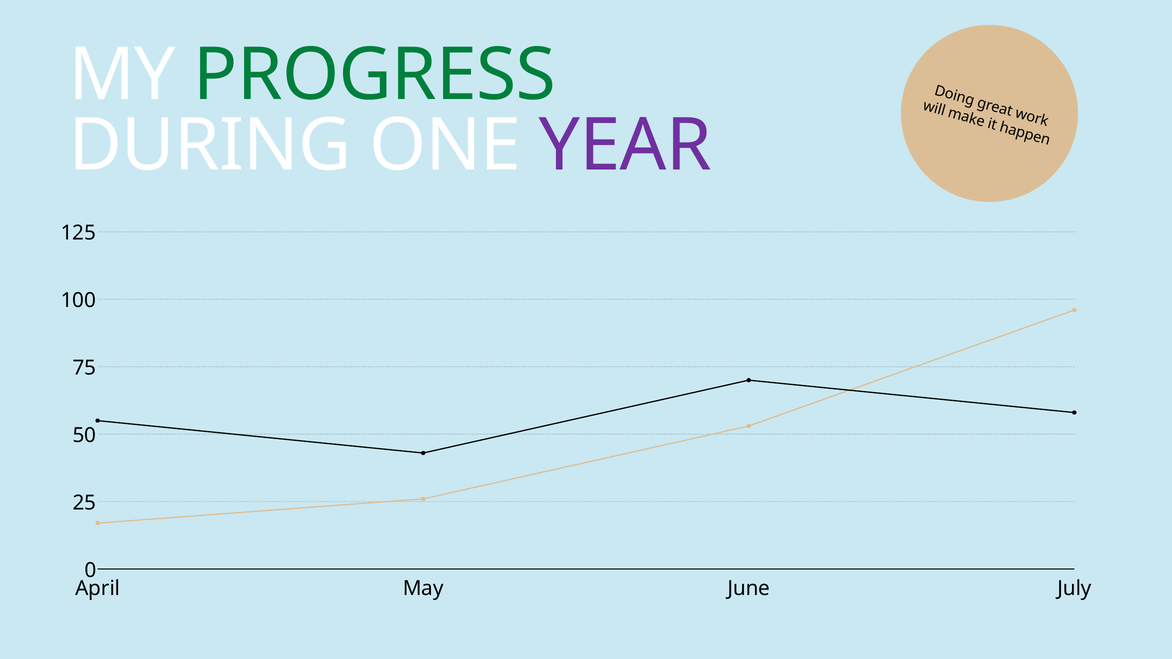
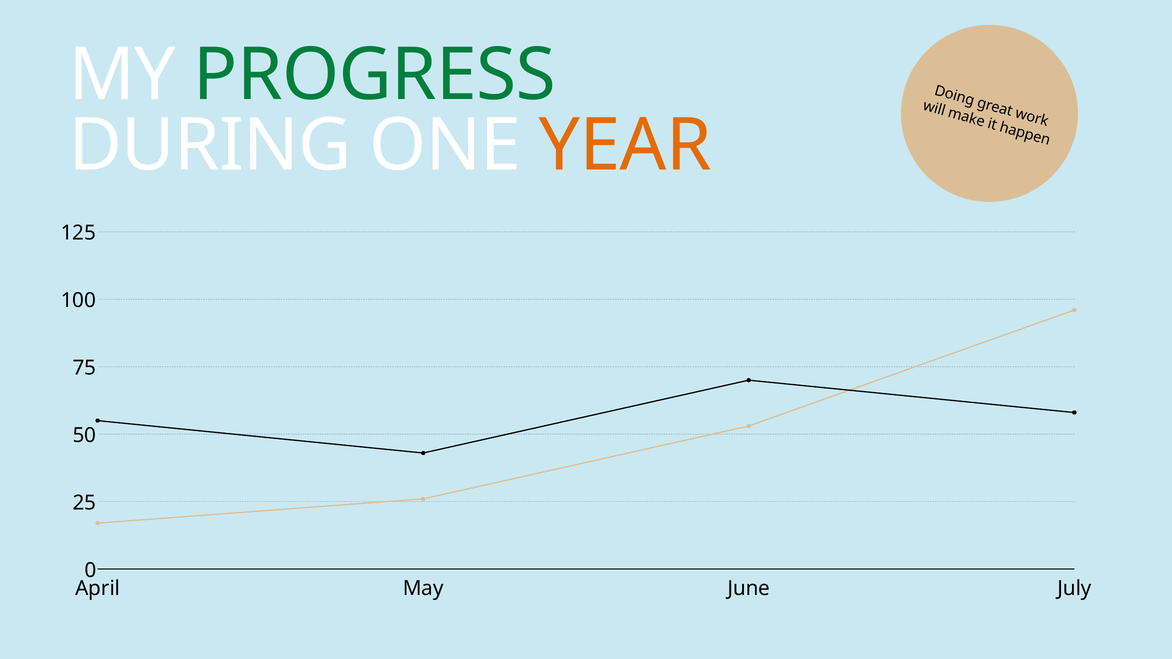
YEAR colour: purple -> orange
